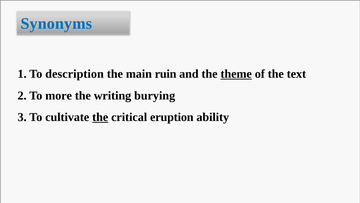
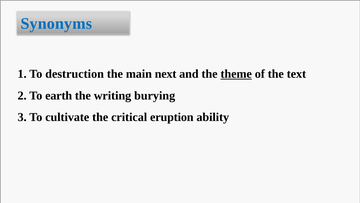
description: description -> destruction
ruin: ruin -> next
more: more -> earth
the at (100, 117) underline: present -> none
